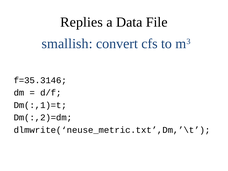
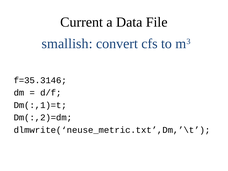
Replies: Replies -> Current
